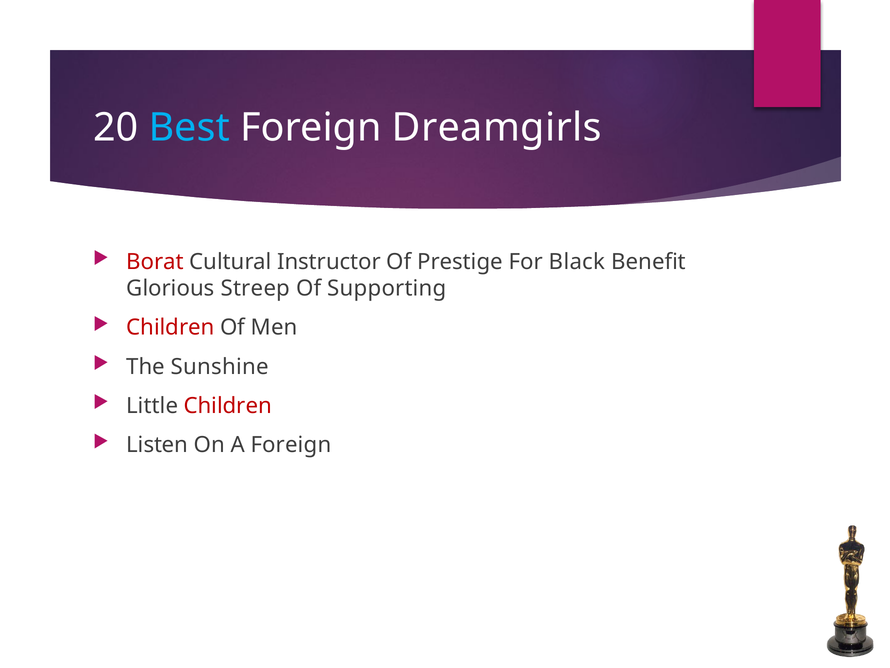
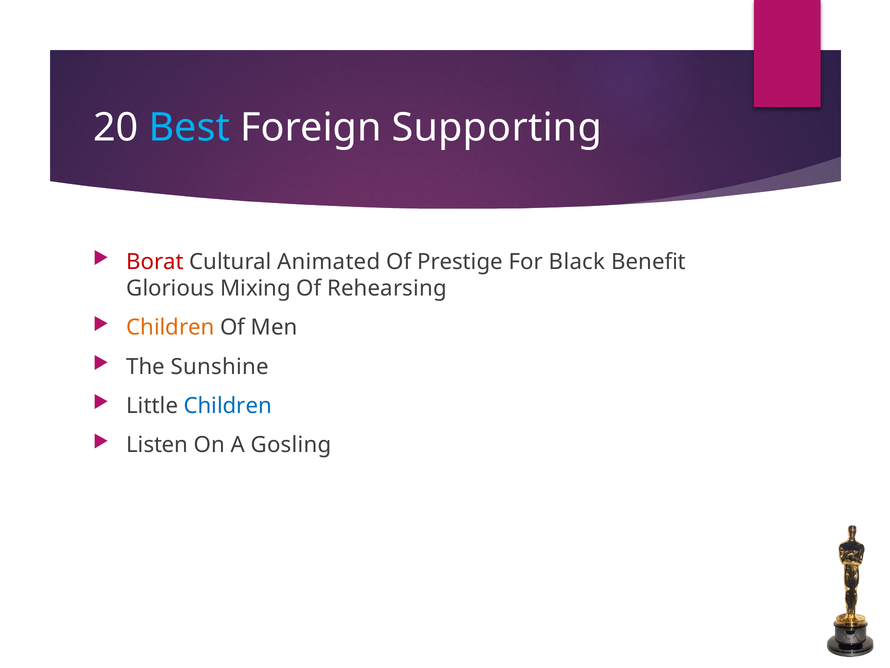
Dreamgirls: Dreamgirls -> Supporting
Instructor: Instructor -> Animated
Streep: Streep -> Mixing
Supporting: Supporting -> Rehearsing
Children at (170, 327) colour: red -> orange
Children at (228, 406) colour: red -> blue
A Foreign: Foreign -> Gosling
